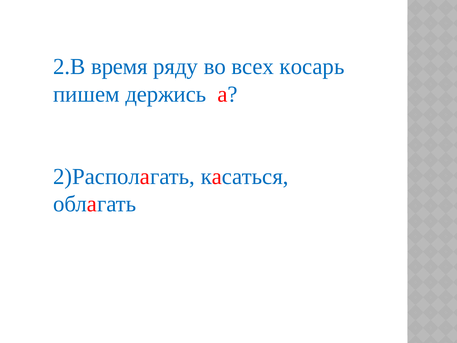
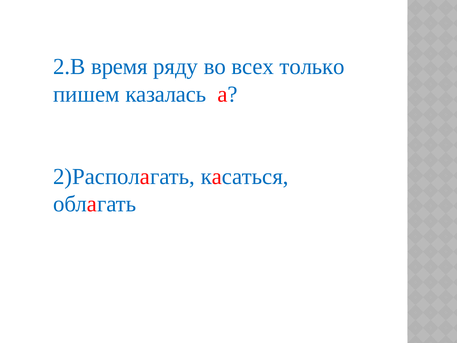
косарь: косарь -> только
держись: держись -> казалась
